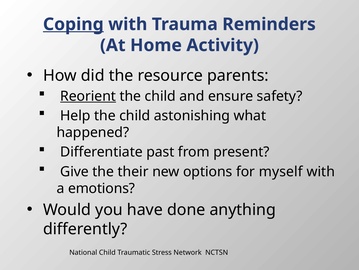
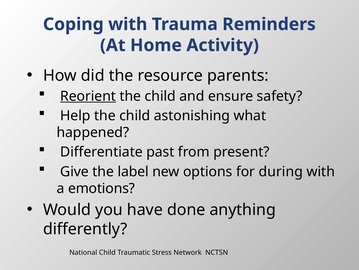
Coping underline: present -> none
their: their -> label
myself: myself -> during
